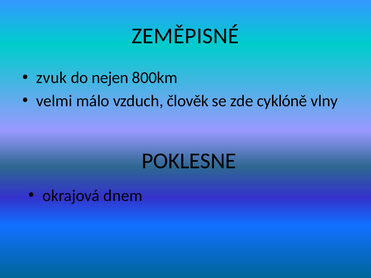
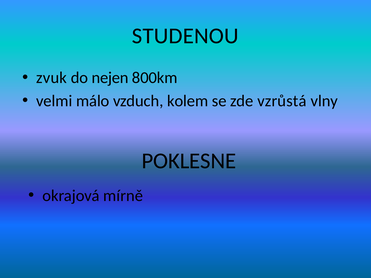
ZEMĚPISNÉ: ZEMĚPISNÉ -> STUDENOU
člověk: člověk -> kolem
cyklóně: cyklóně -> vzrůstá
dnem: dnem -> mírně
